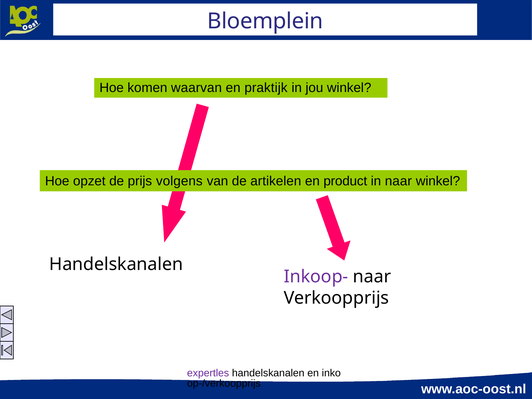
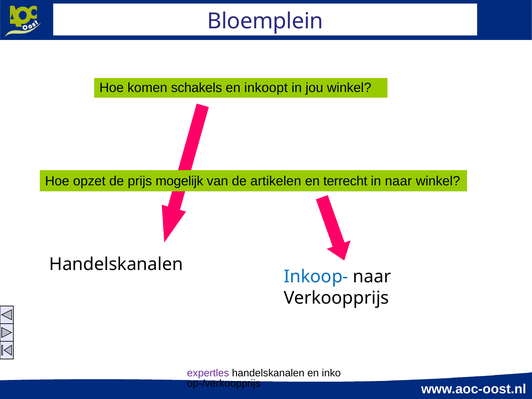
waarvan: waarvan -> schakels
praktijk: praktijk -> inkoopt
volgens: volgens -> mogelijk
product: product -> terrecht
Inkoop- colour: purple -> blue
